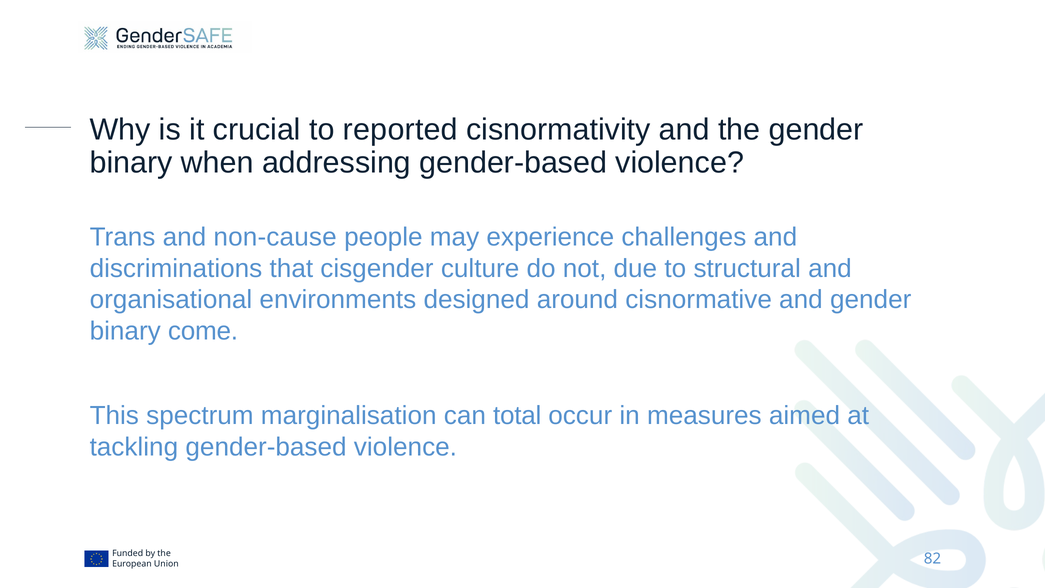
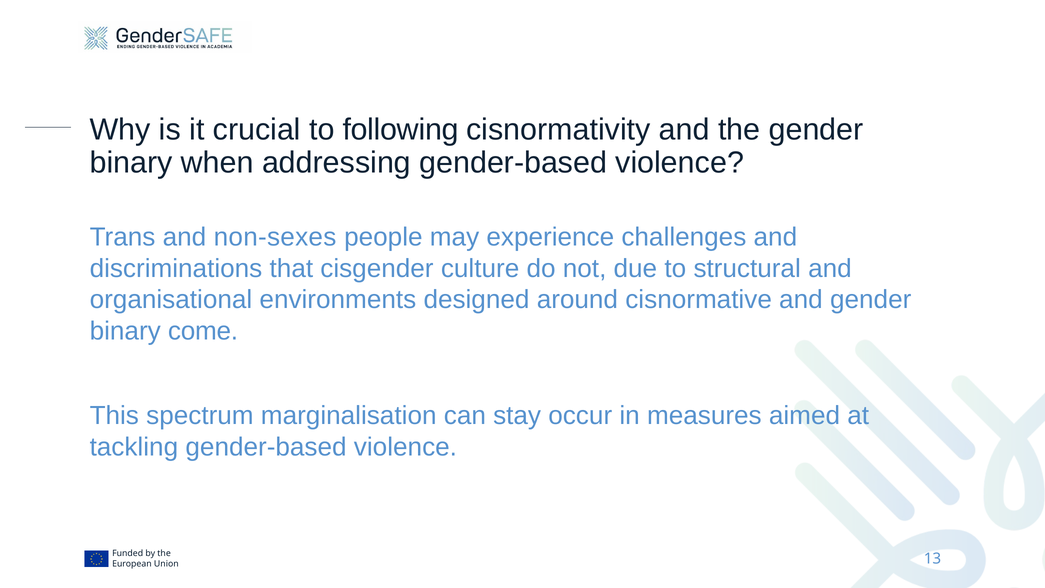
reported: reported -> following
non-cause: non-cause -> non-sexes
total: total -> stay
82: 82 -> 13
